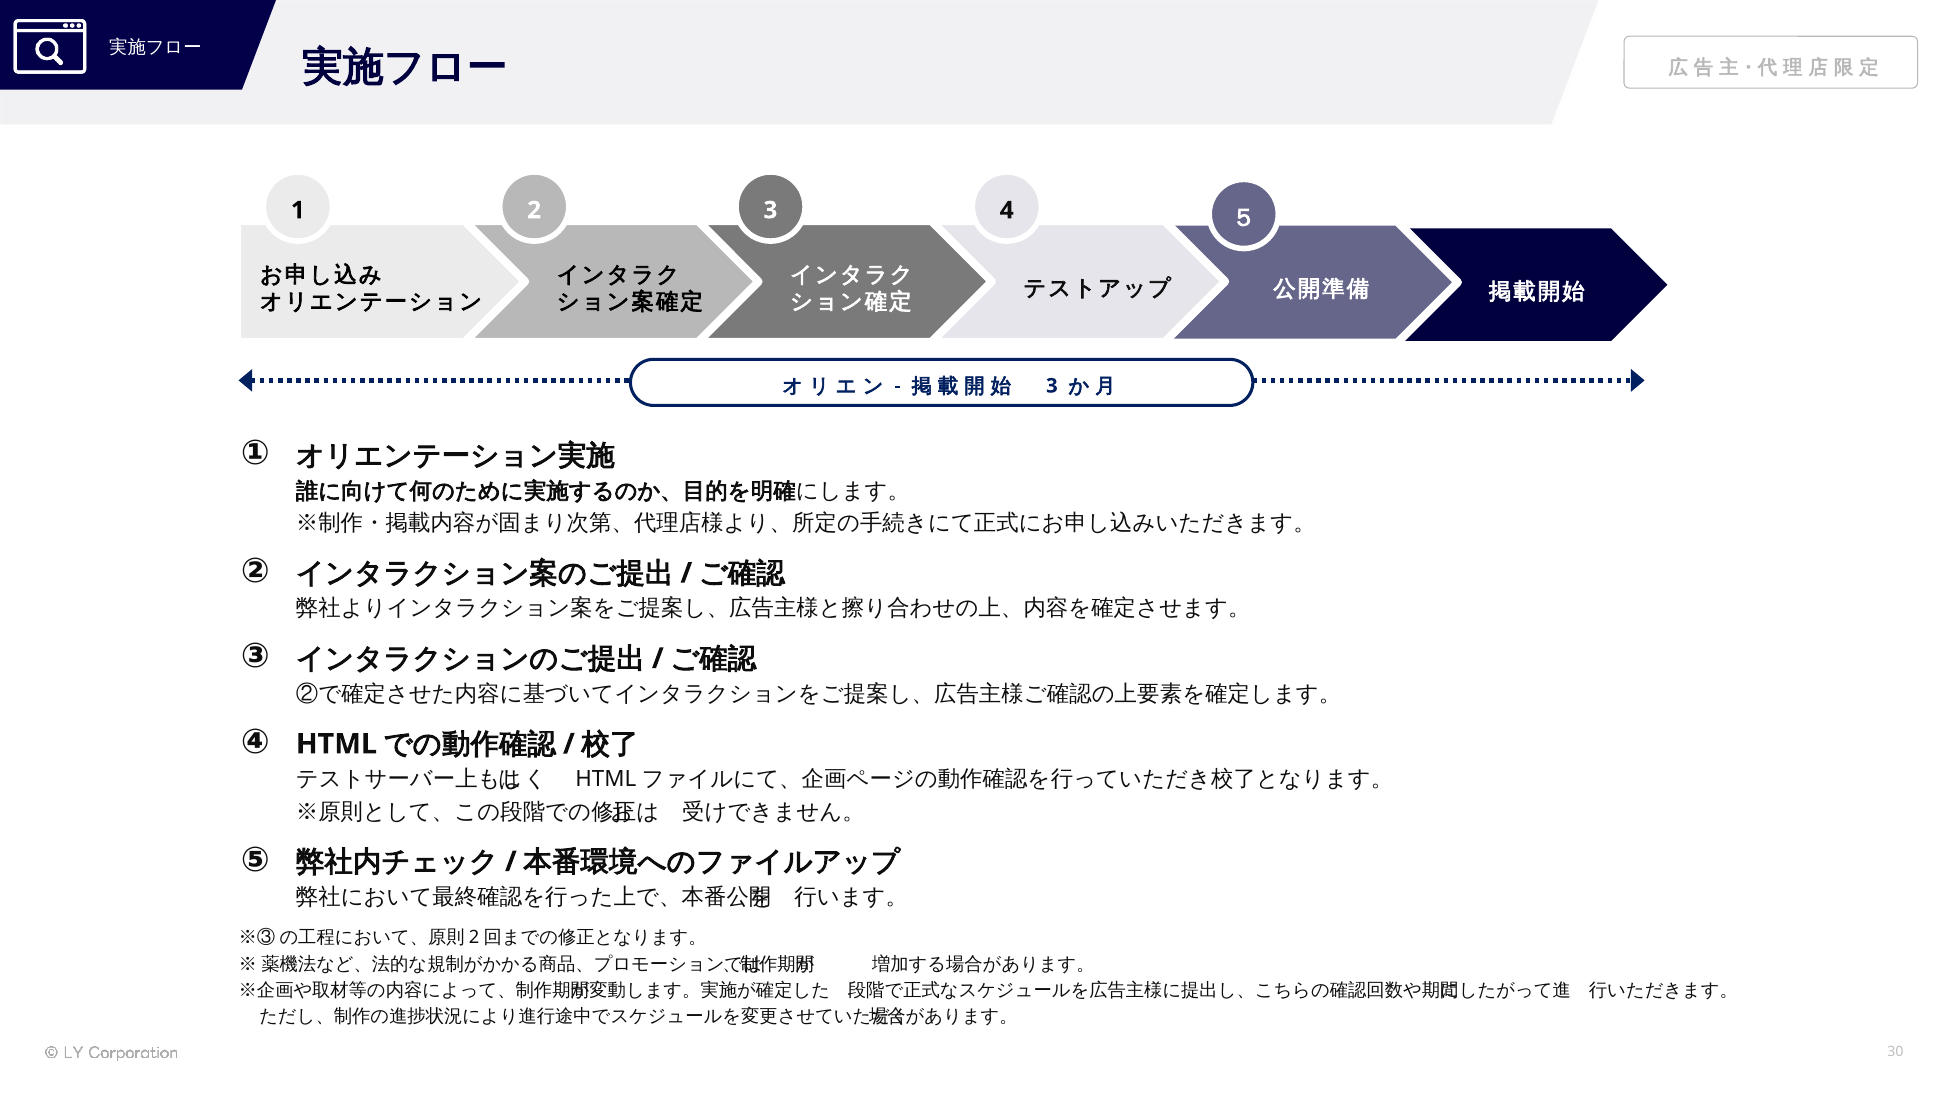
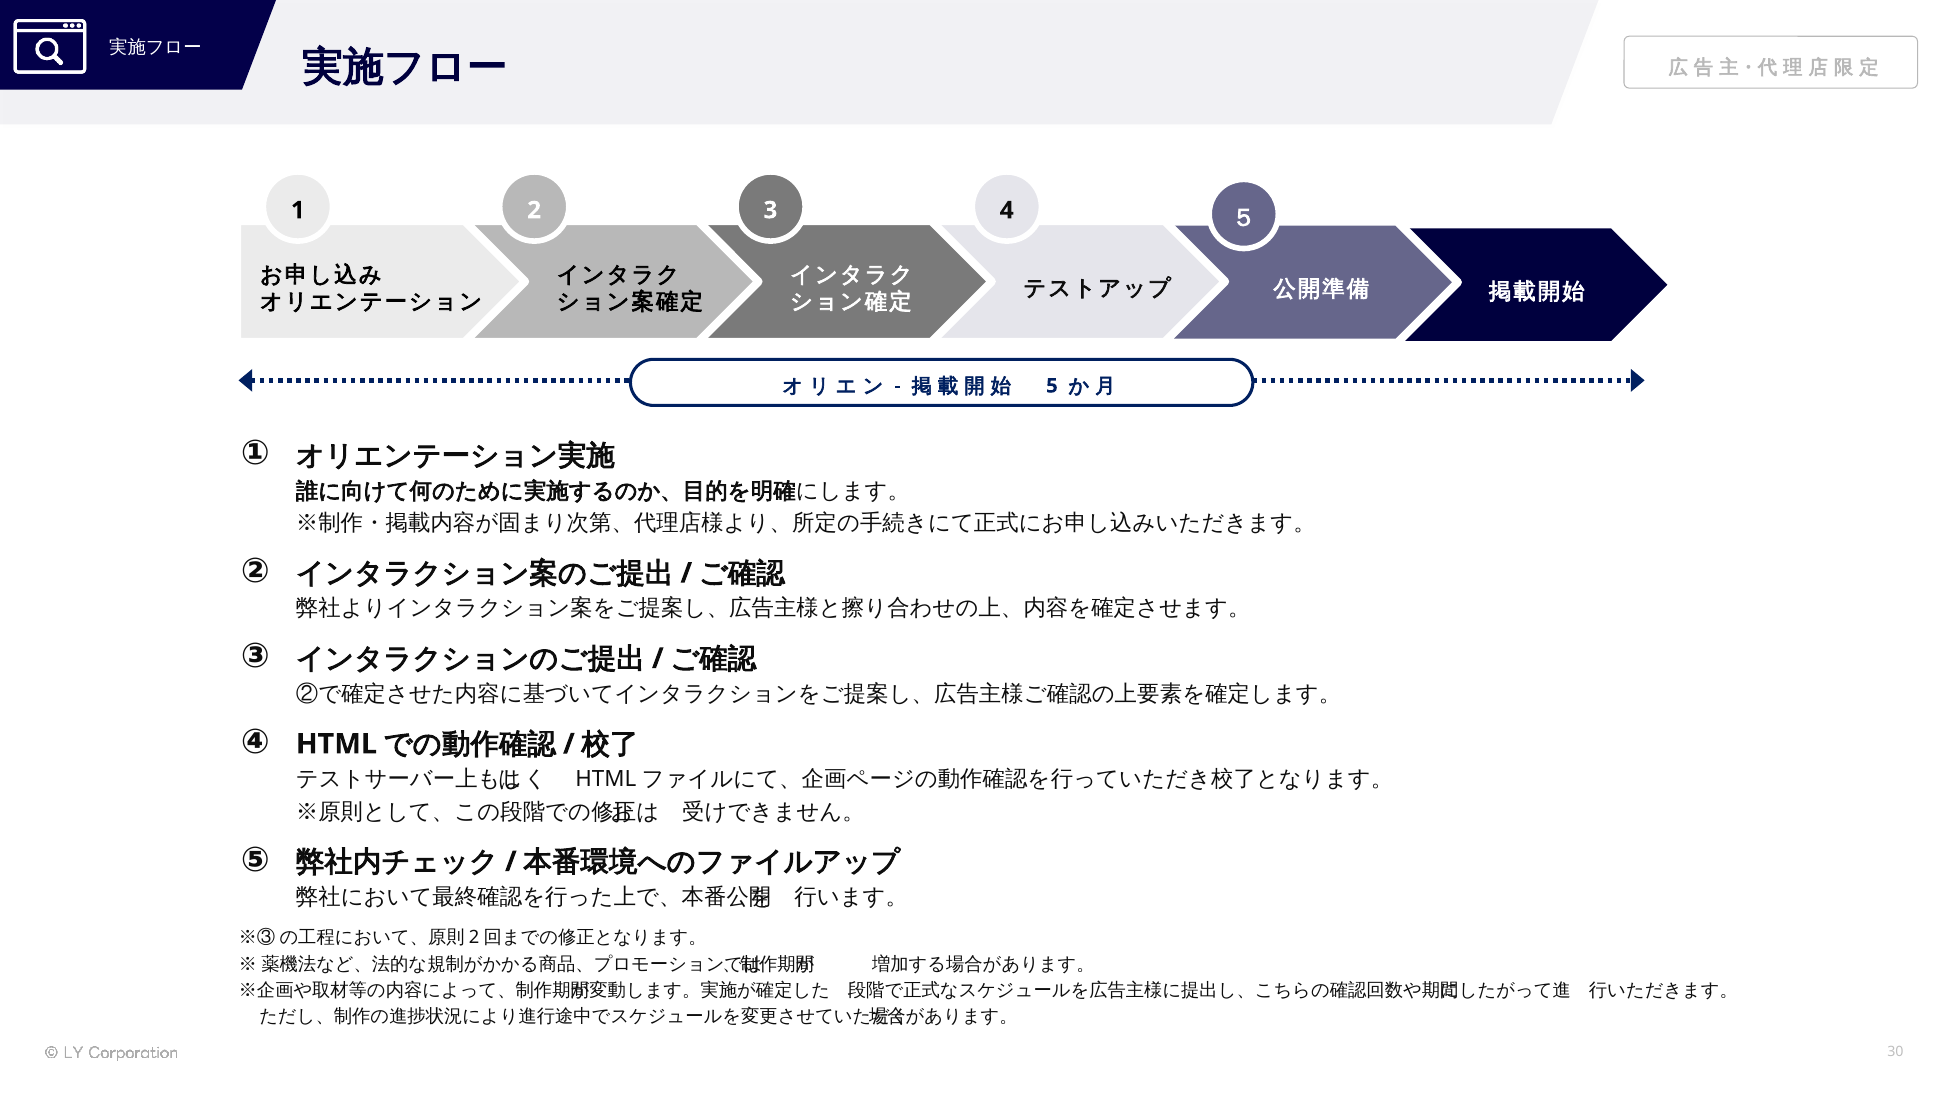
3 at (1052, 386): 3 -> 5
